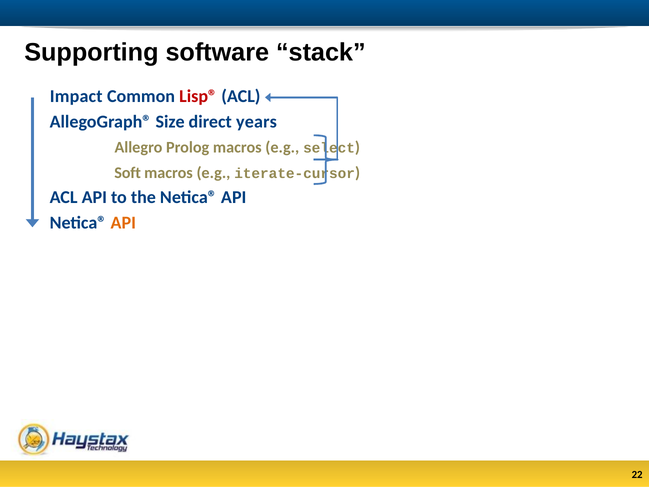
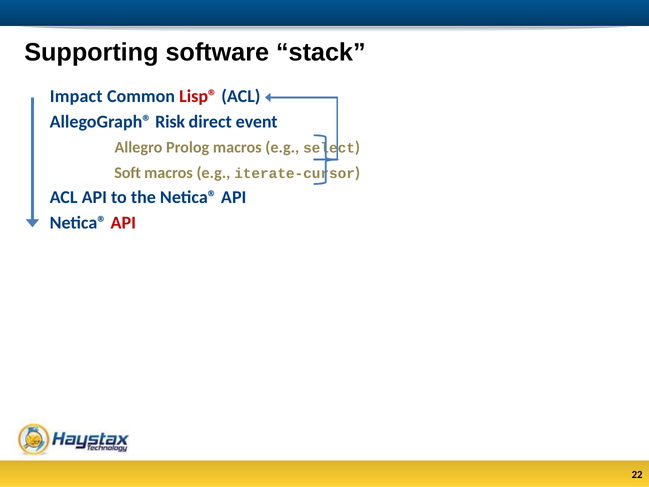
Size: Size -> Risk
years: years -> event
API at (123, 223) colour: orange -> red
